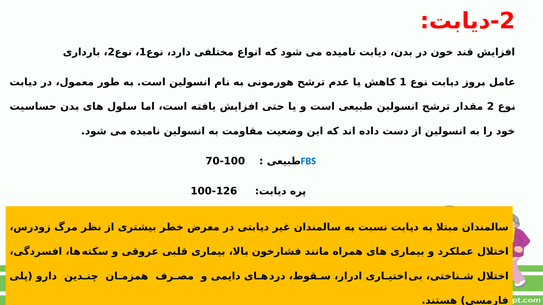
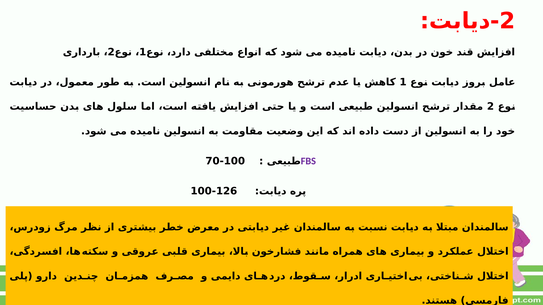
FBS at (308, 161) colour: blue -> purple
